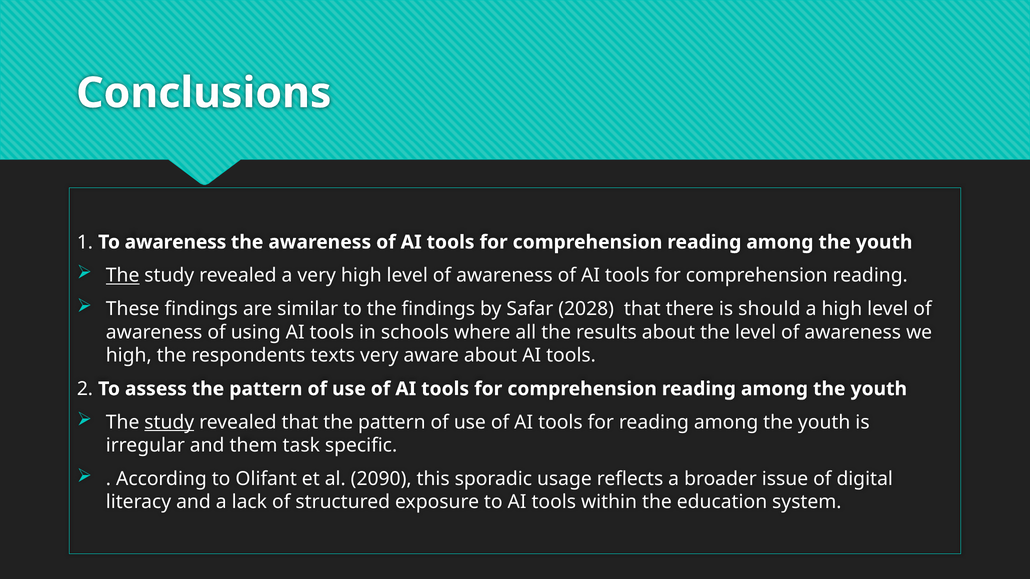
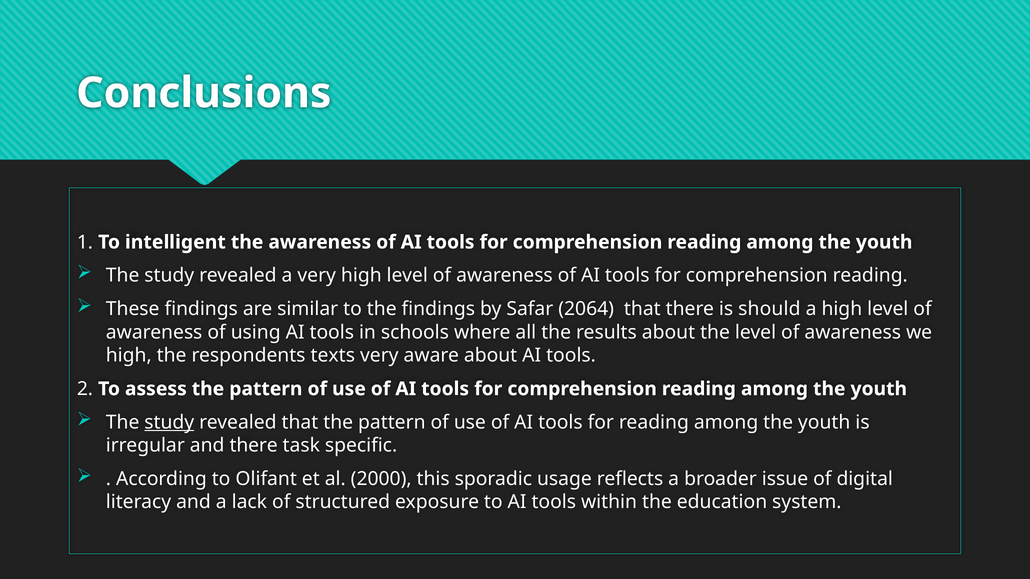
To awareness: awareness -> intelligent
The at (123, 276) underline: present -> none
2028: 2028 -> 2064
and them: them -> there
2090: 2090 -> 2000
